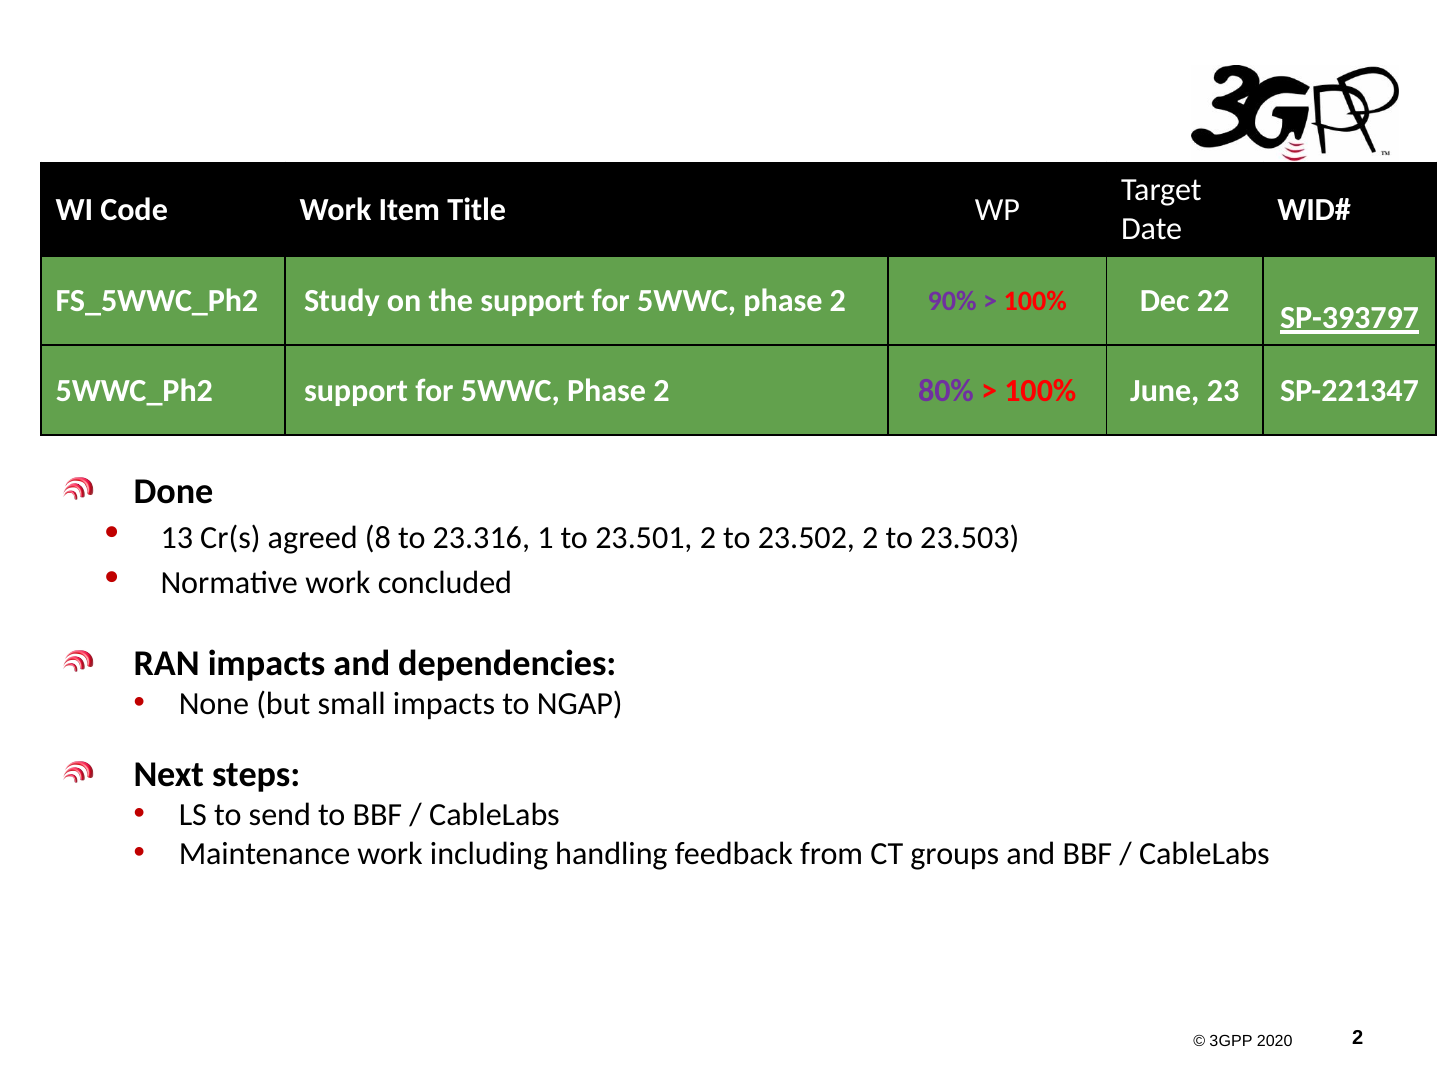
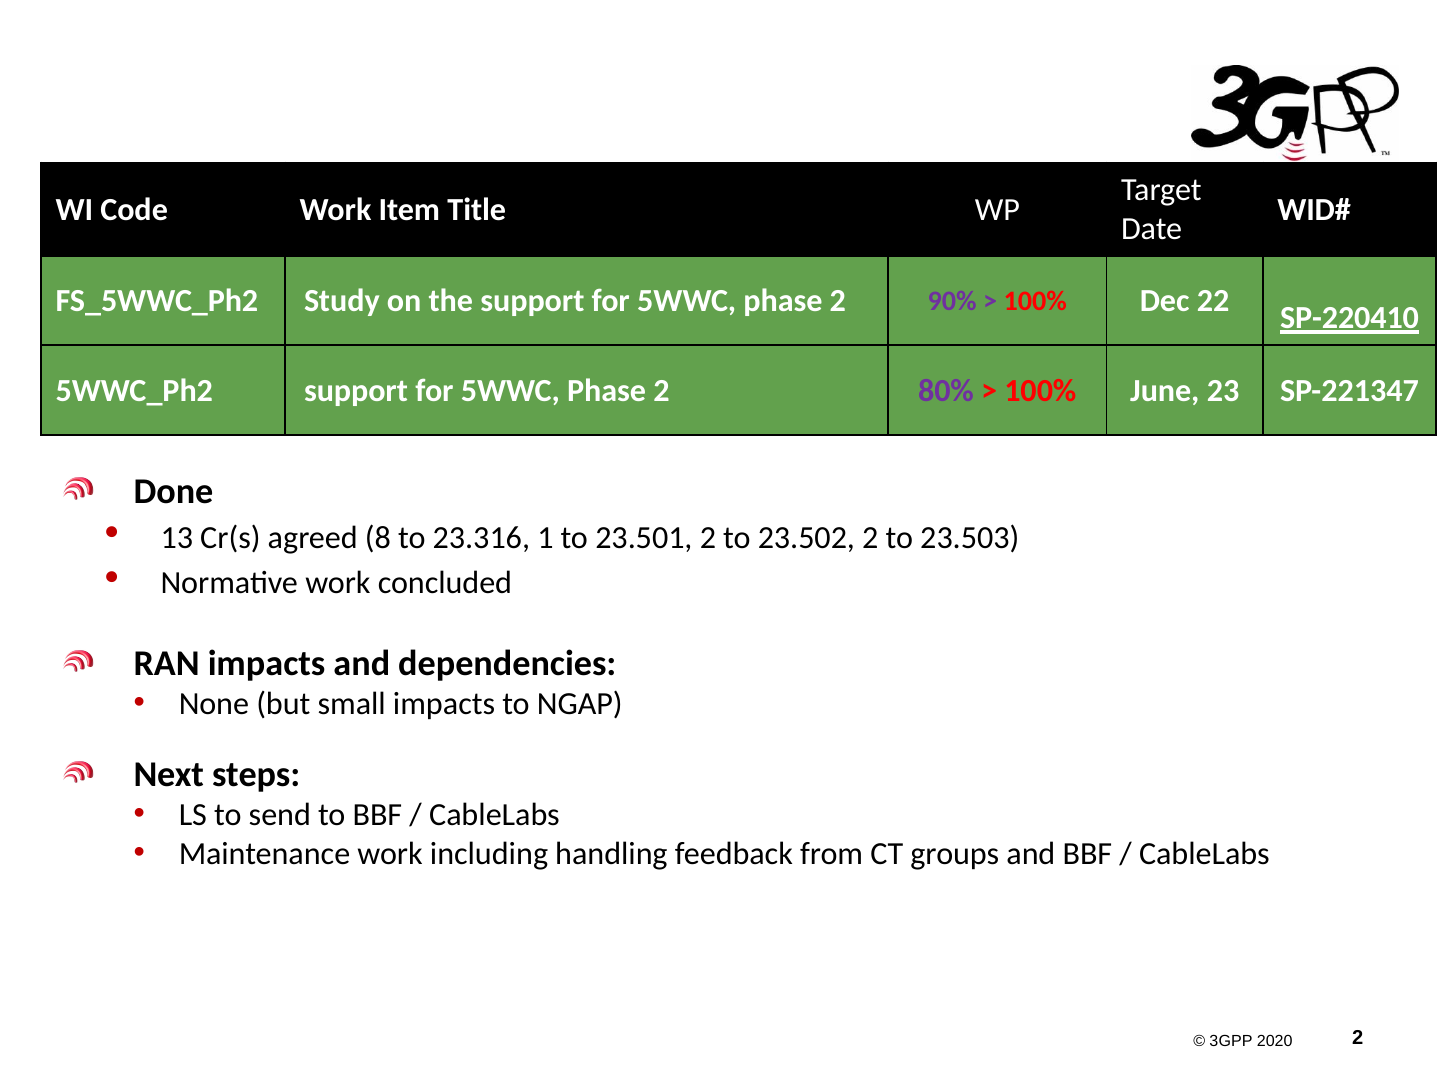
SP-393797: SP-393797 -> SP-220410
